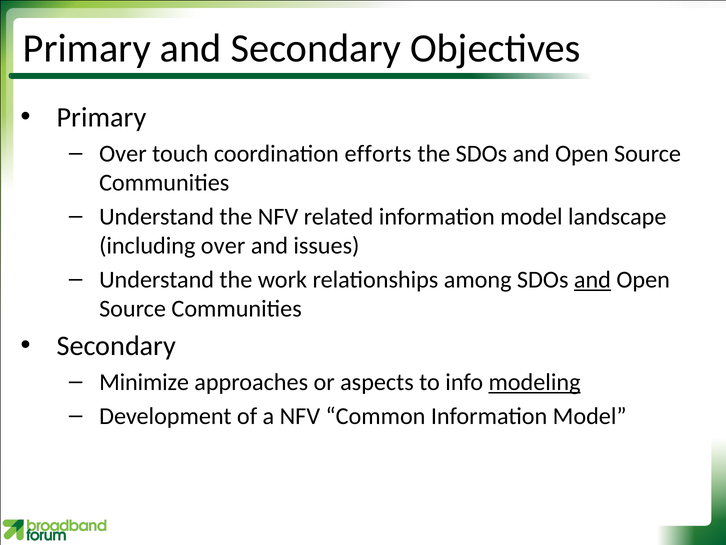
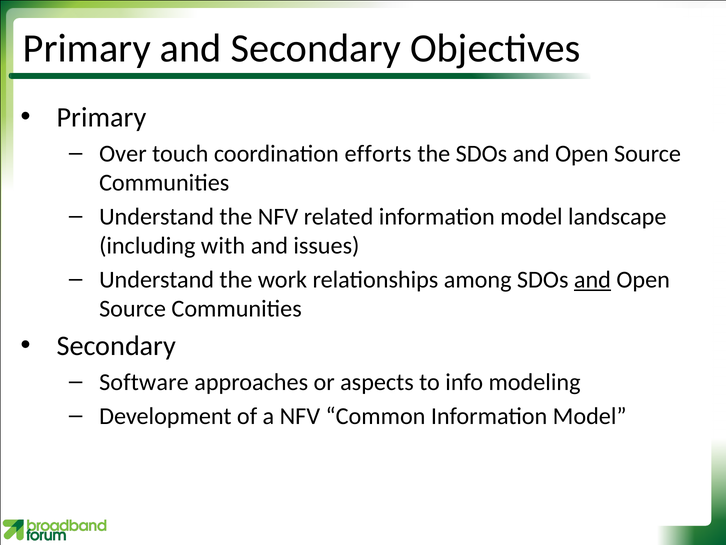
including over: over -> with
Minimize: Minimize -> Software
modeling underline: present -> none
